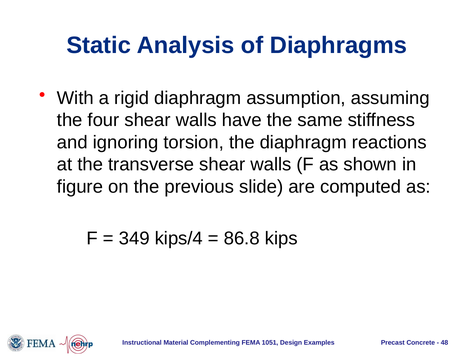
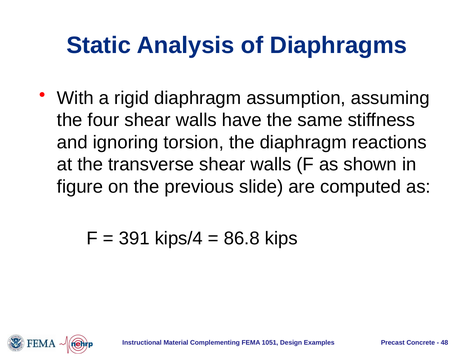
349: 349 -> 391
